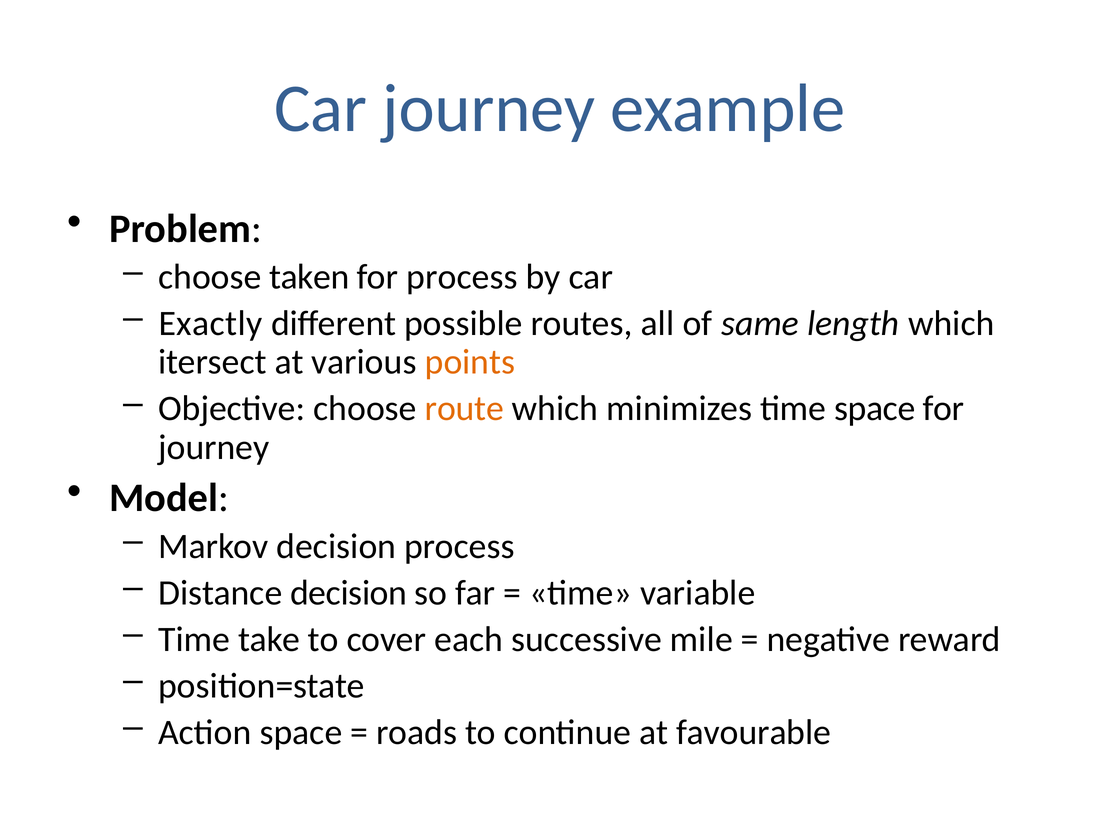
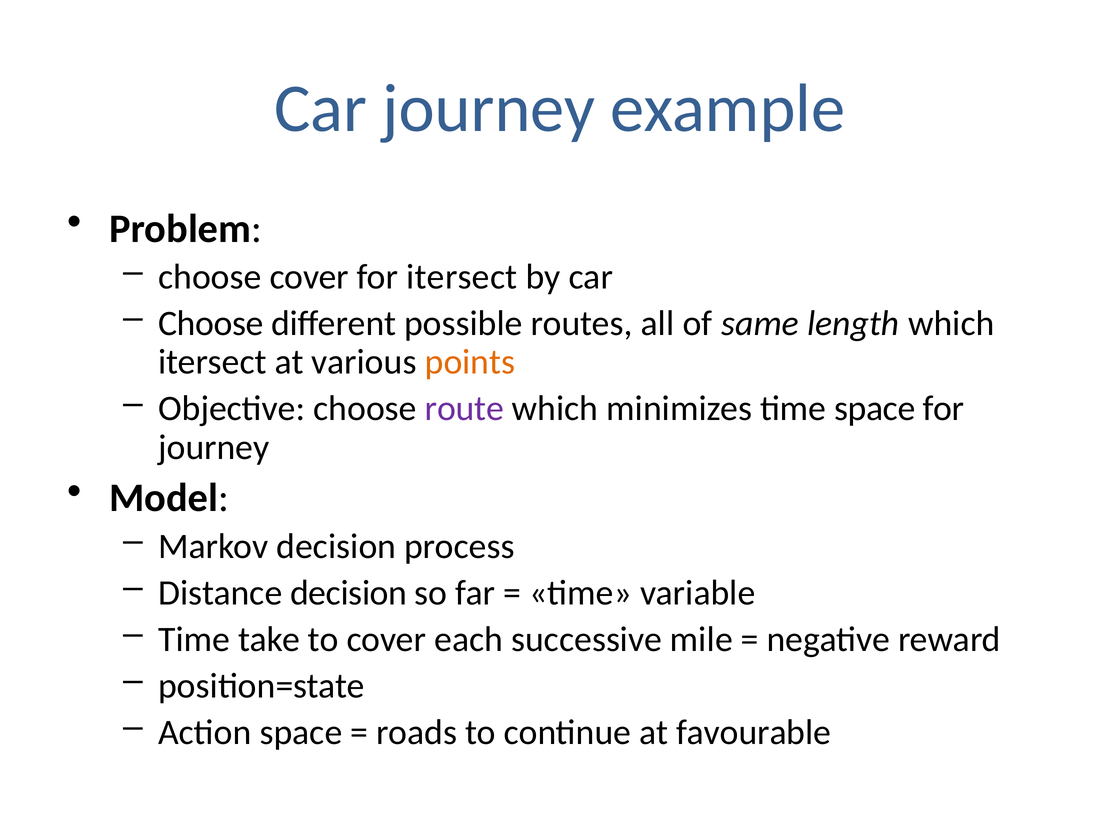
choose taken: taken -> cover
for process: process -> itersect
Exactly at (210, 324): Exactly -> Choose
route colour: orange -> purple
